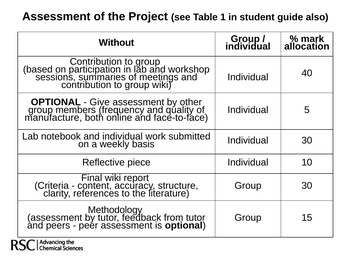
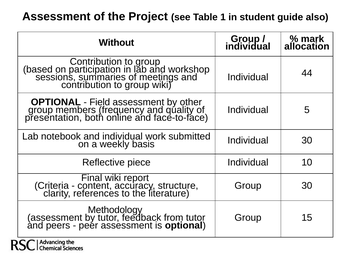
40: 40 -> 44
Give: Give -> Field
manufacture: manufacture -> presentation
